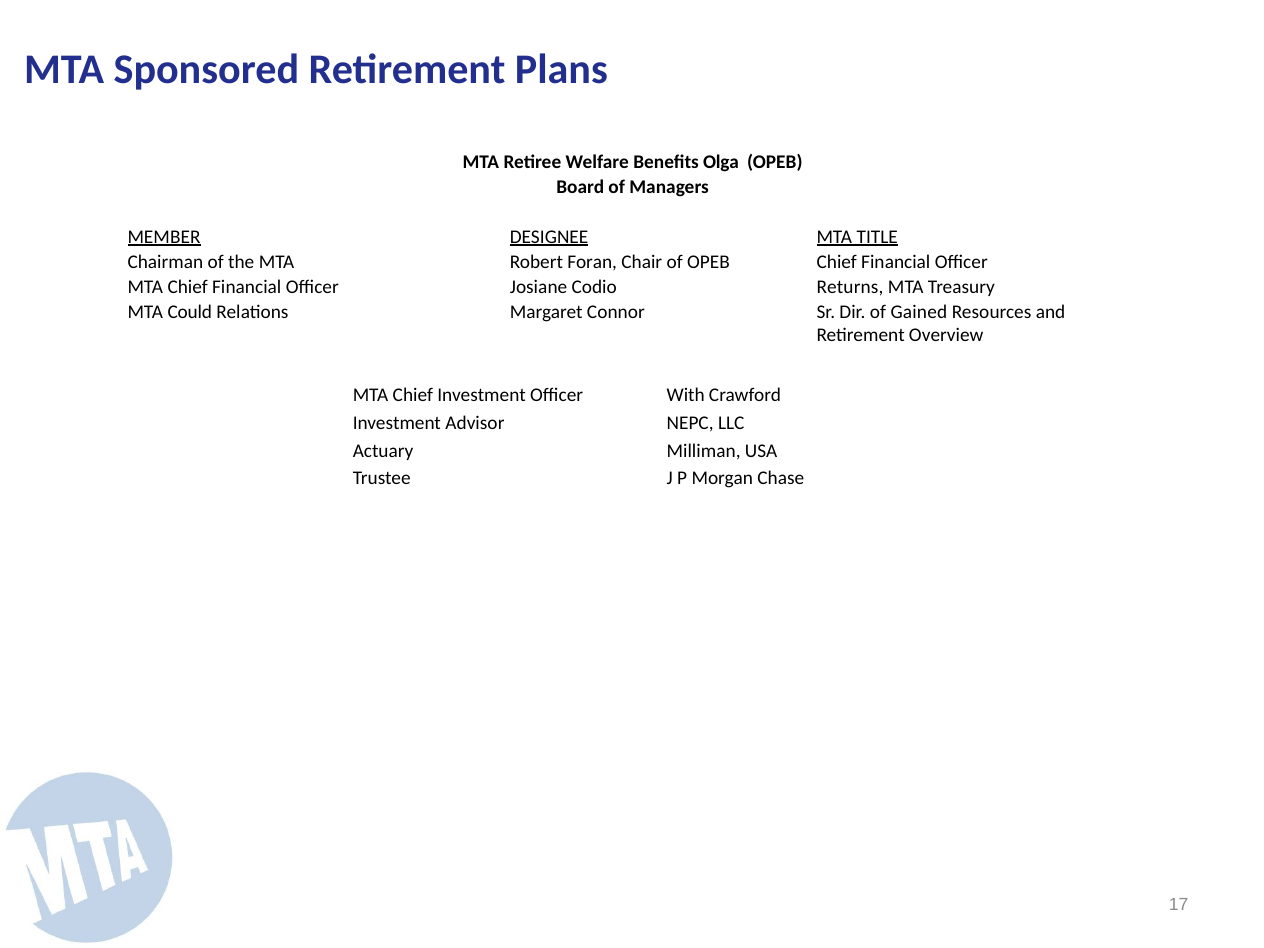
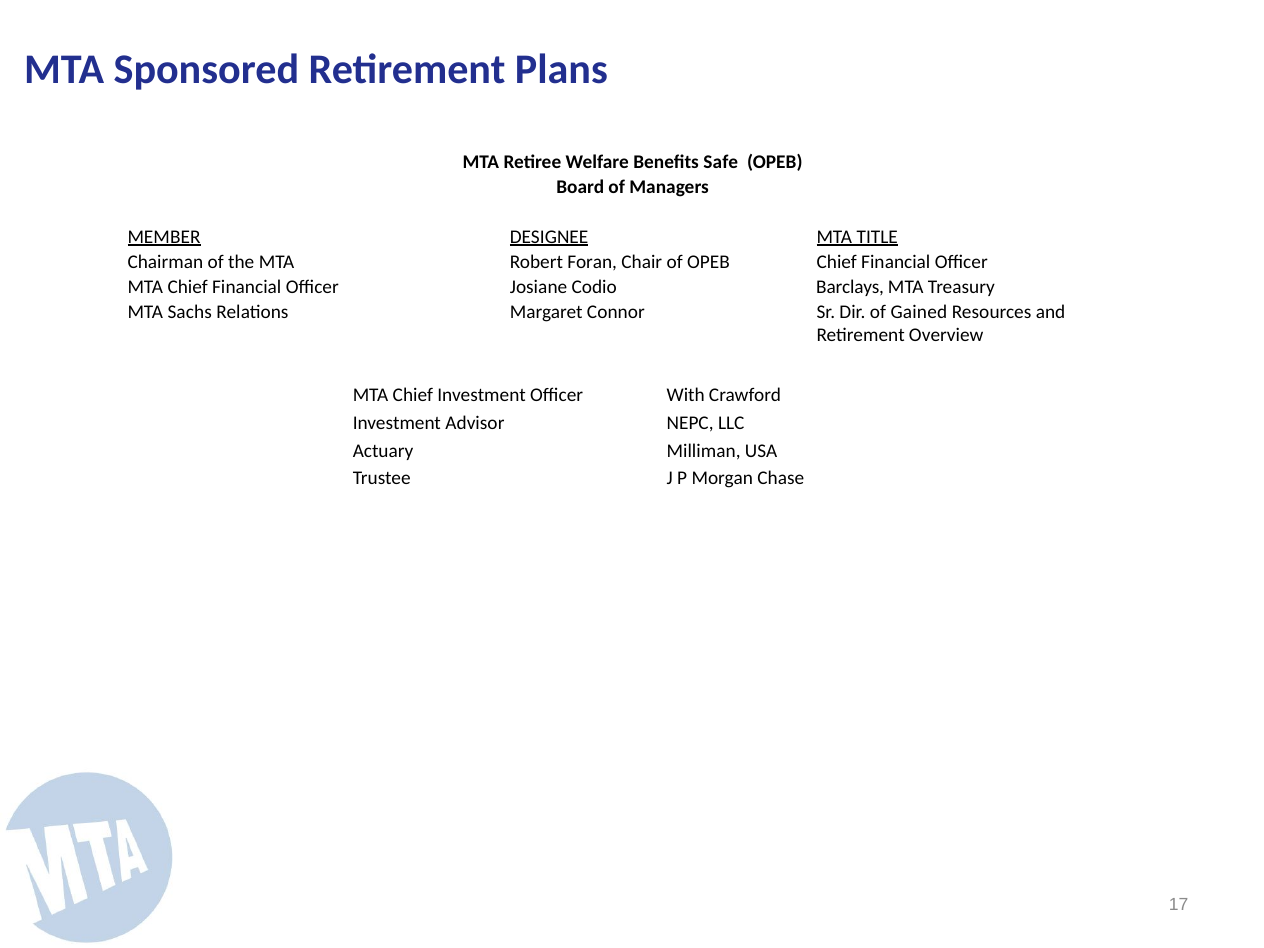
Olga: Olga -> Safe
Returns: Returns -> Barclays
Could: Could -> Sachs
